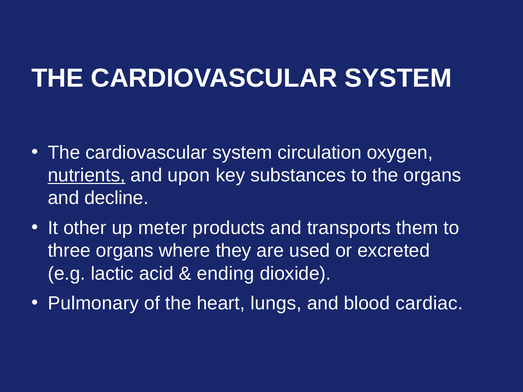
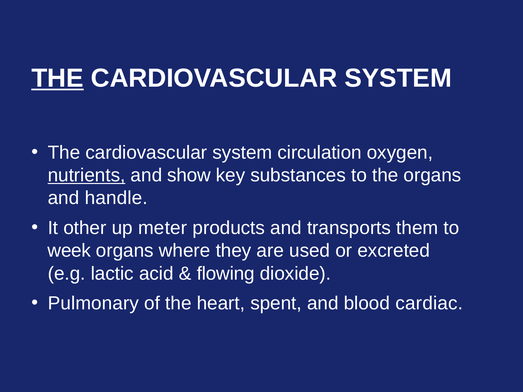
THE at (57, 78) underline: none -> present
upon: upon -> show
decline: decline -> handle
three: three -> week
ending: ending -> flowing
lungs: lungs -> spent
